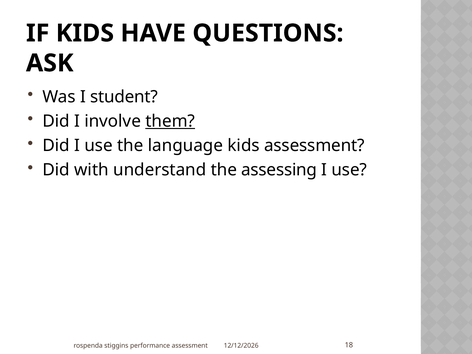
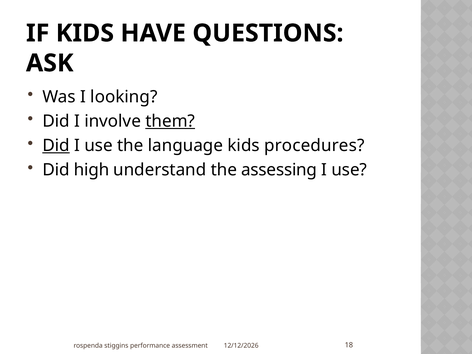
student: student -> looking
Did at (56, 146) underline: none -> present
kids assessment: assessment -> procedures
with: with -> high
